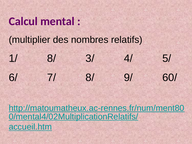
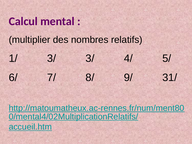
1/ 8/: 8/ -> 3/
60/: 60/ -> 31/
